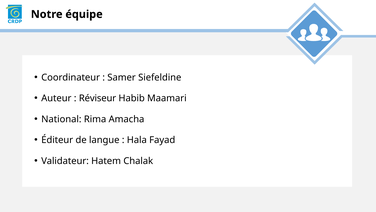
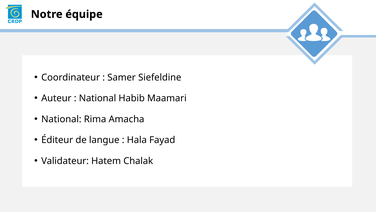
Réviseur at (98, 98): Réviseur -> National
